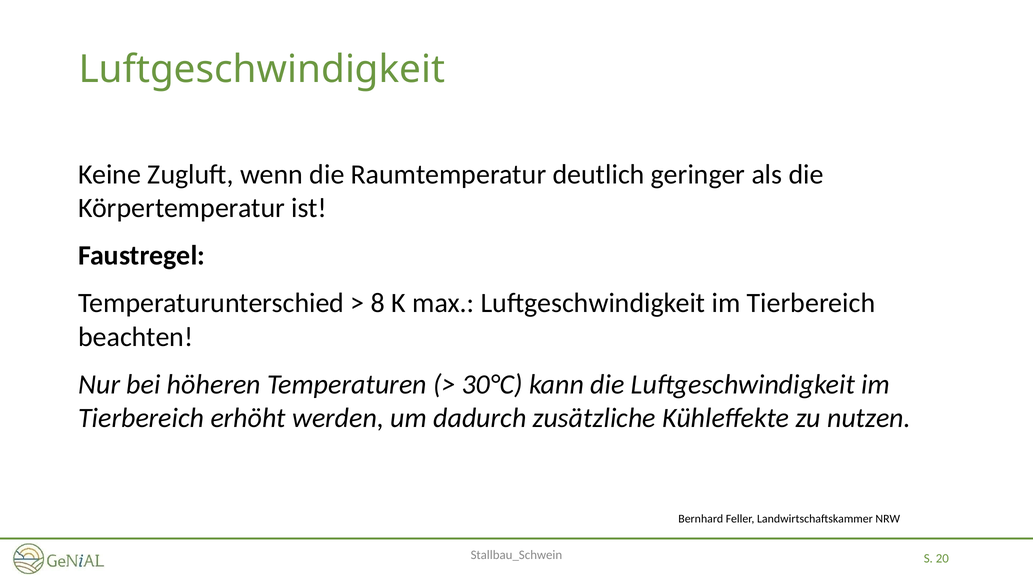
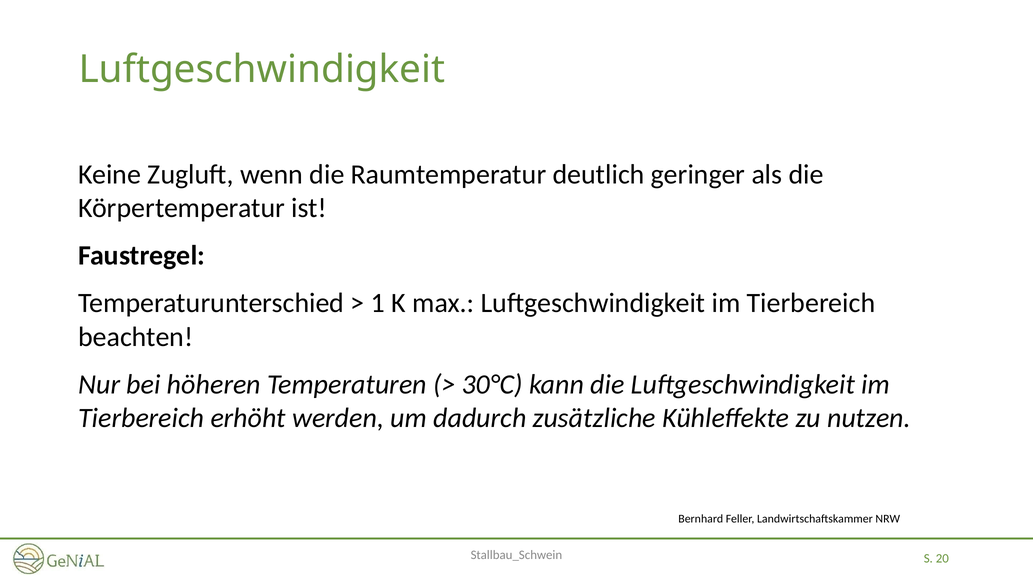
8: 8 -> 1
